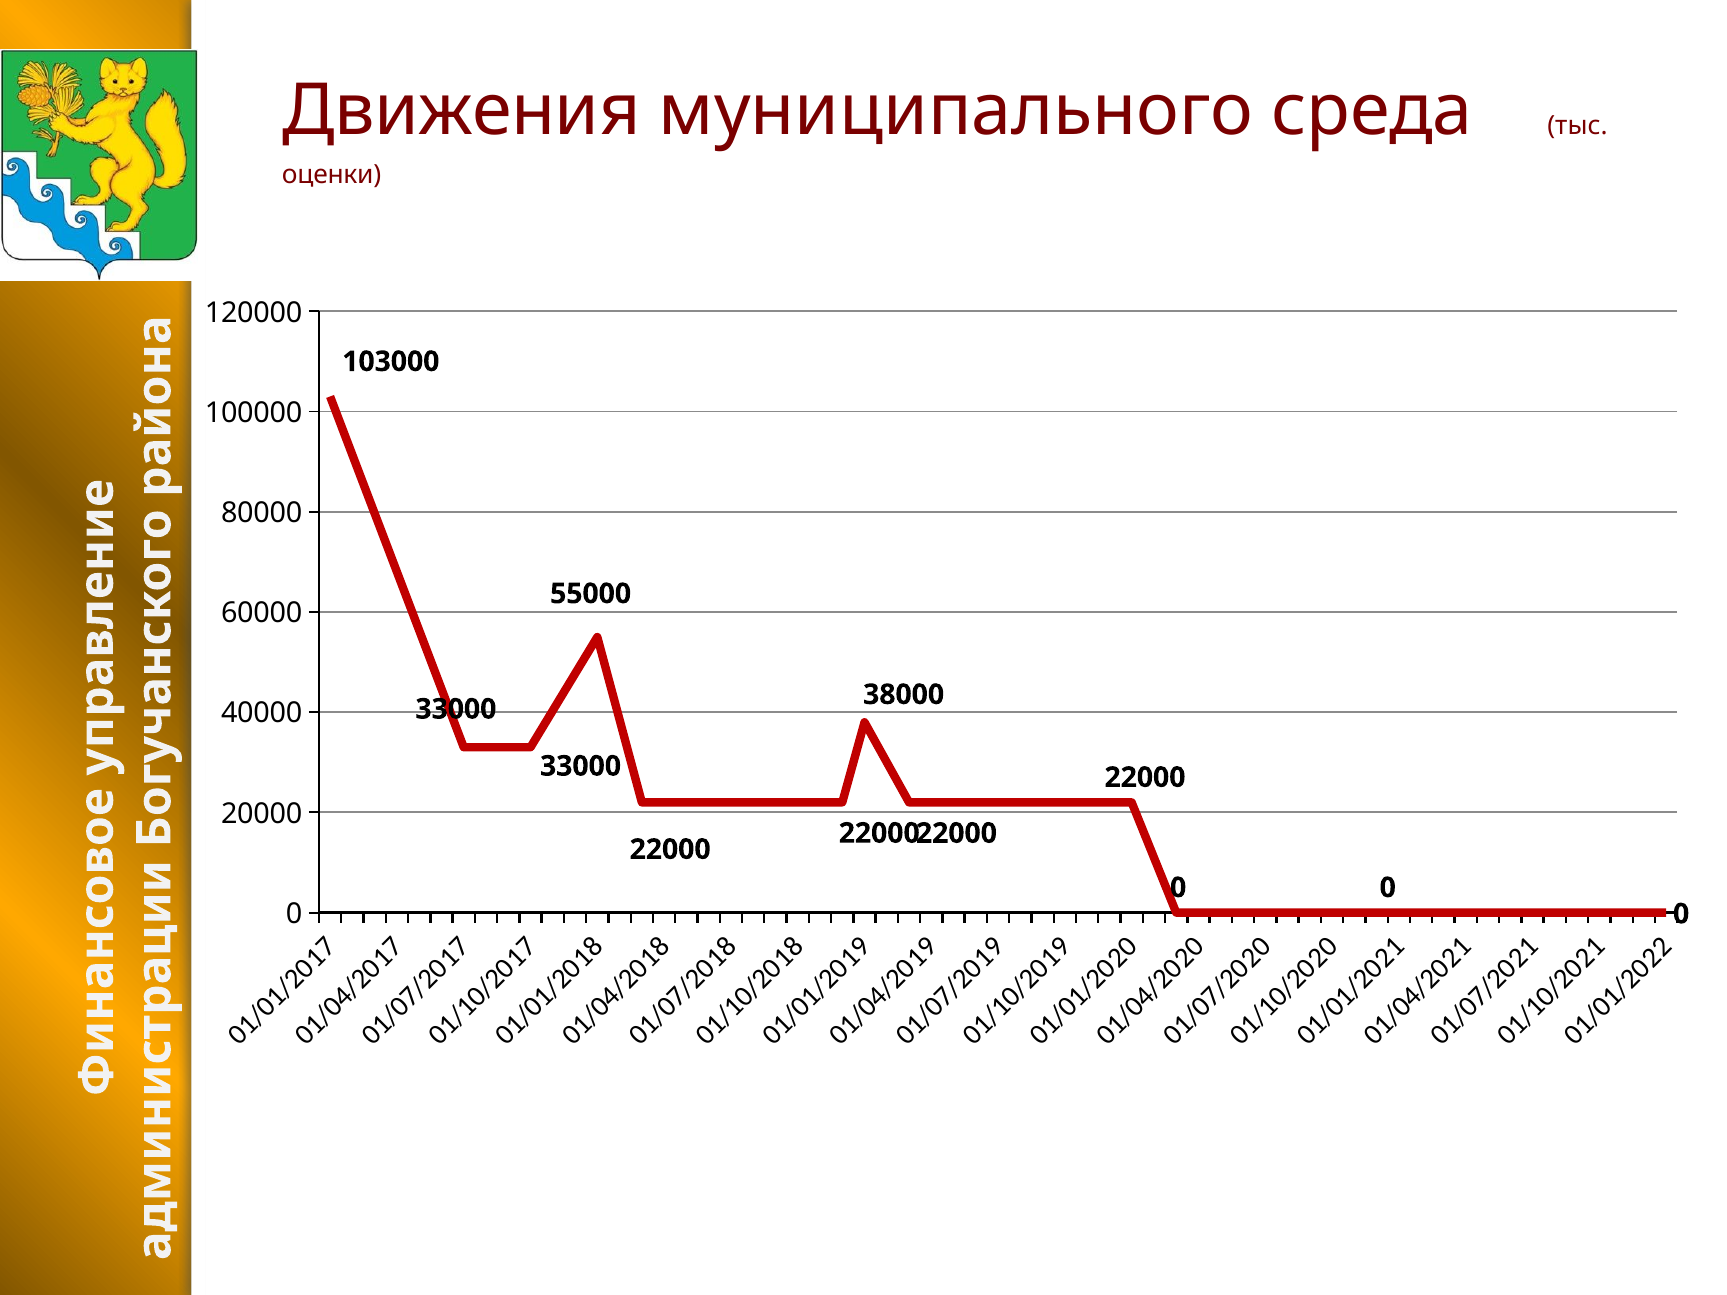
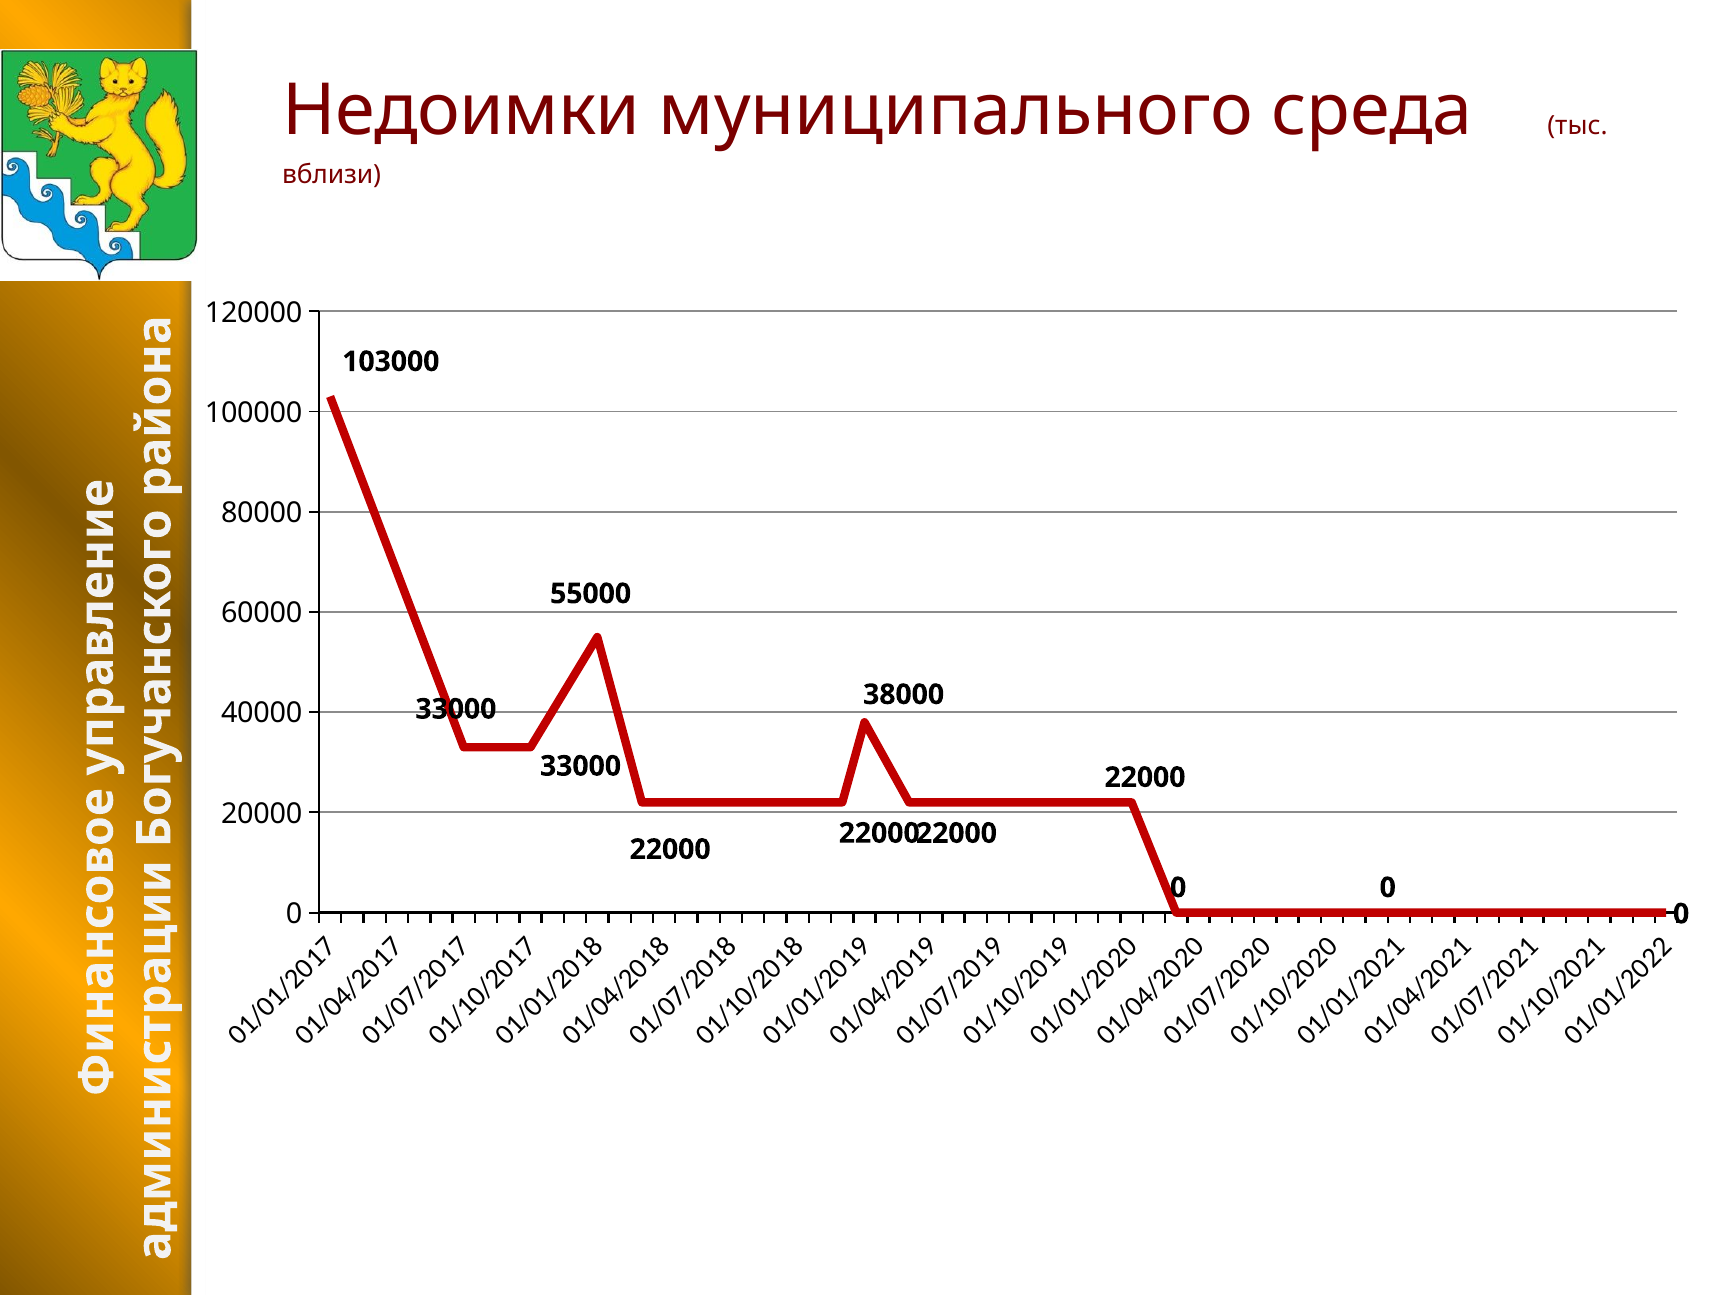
Движения: Движения -> Недоимки
оценки: оценки -> вблизи
